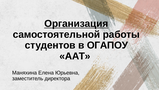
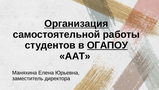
ОГАПОУ underline: none -> present
